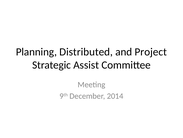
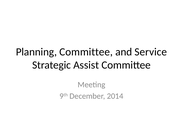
Planning Distributed: Distributed -> Committee
Project: Project -> Service
